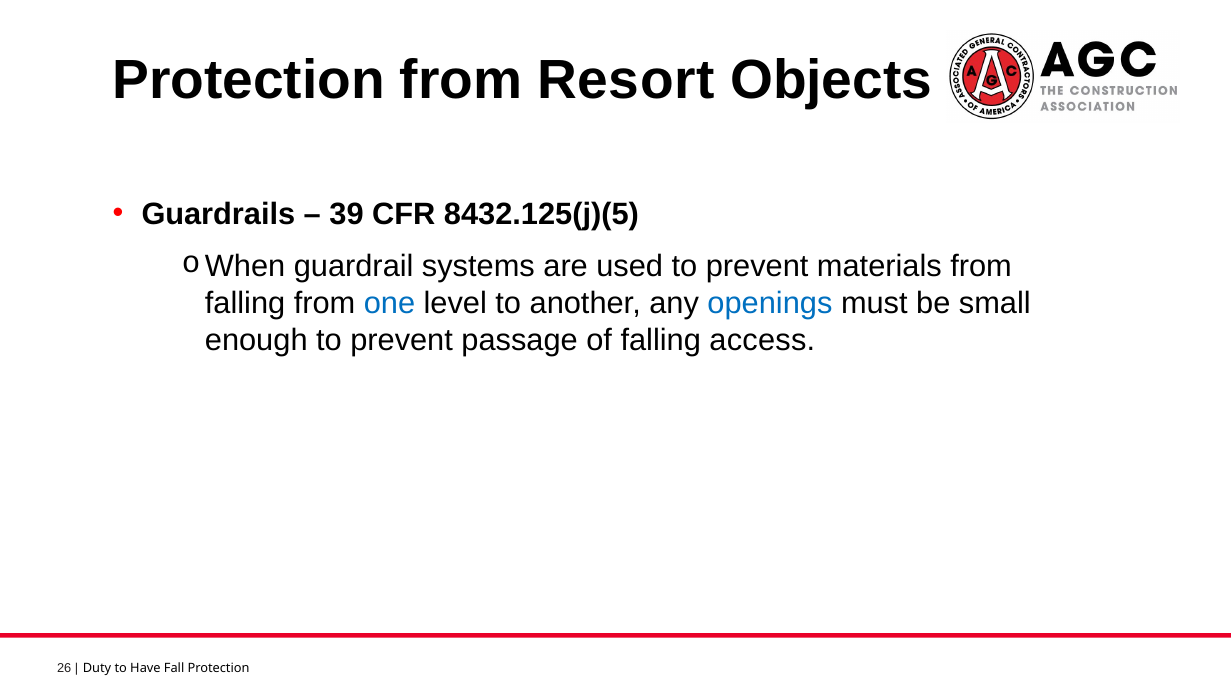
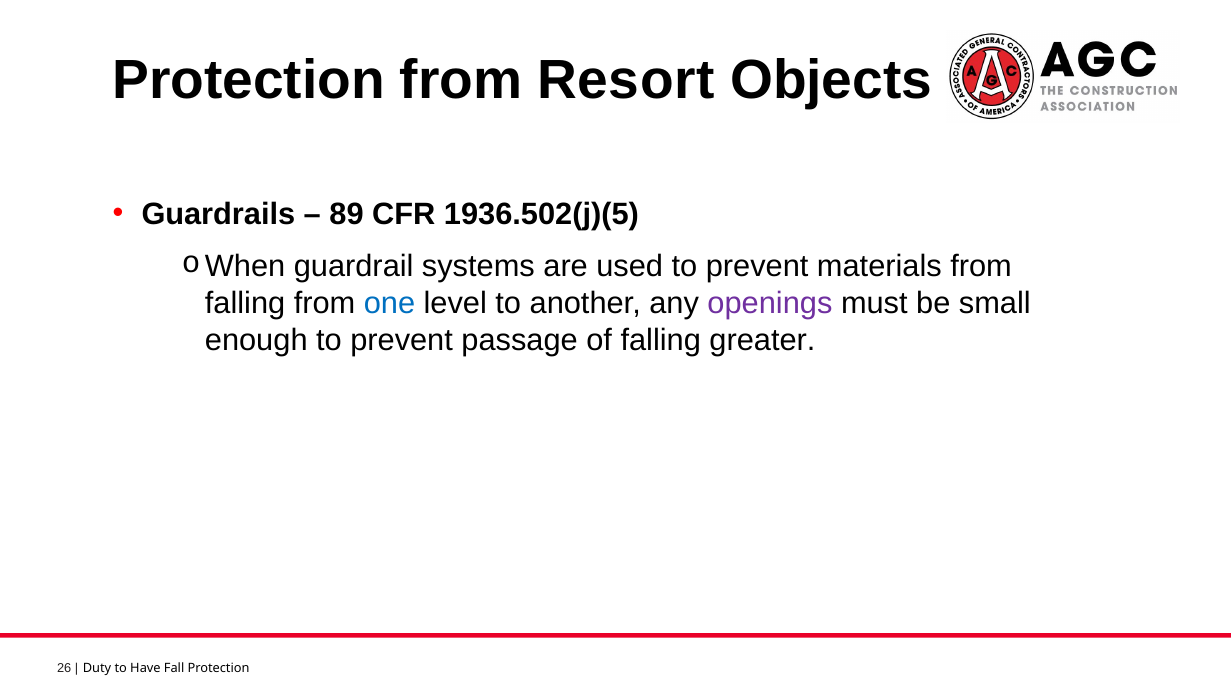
39: 39 -> 89
8432.125(j)(5: 8432.125(j)(5 -> 1936.502(j)(5
openings colour: blue -> purple
access: access -> greater
